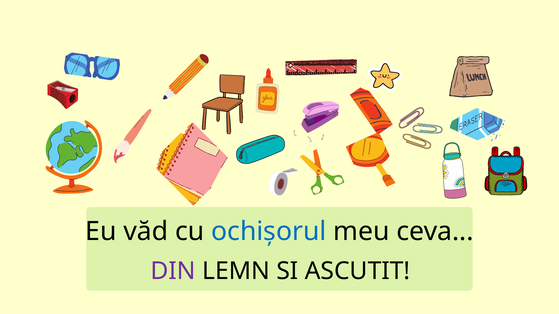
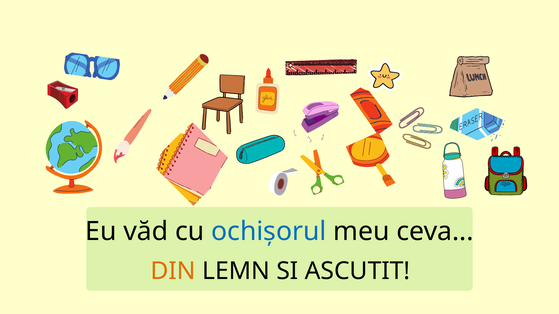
DIN colour: purple -> orange
